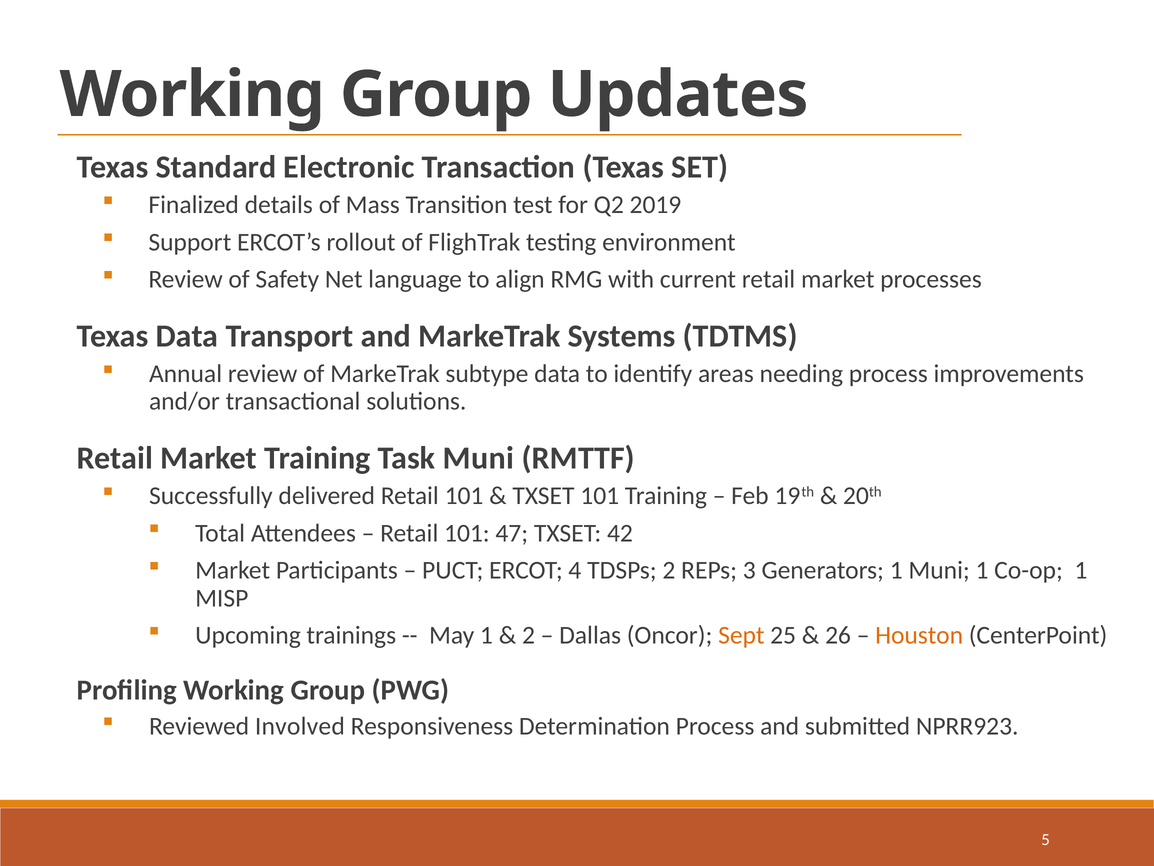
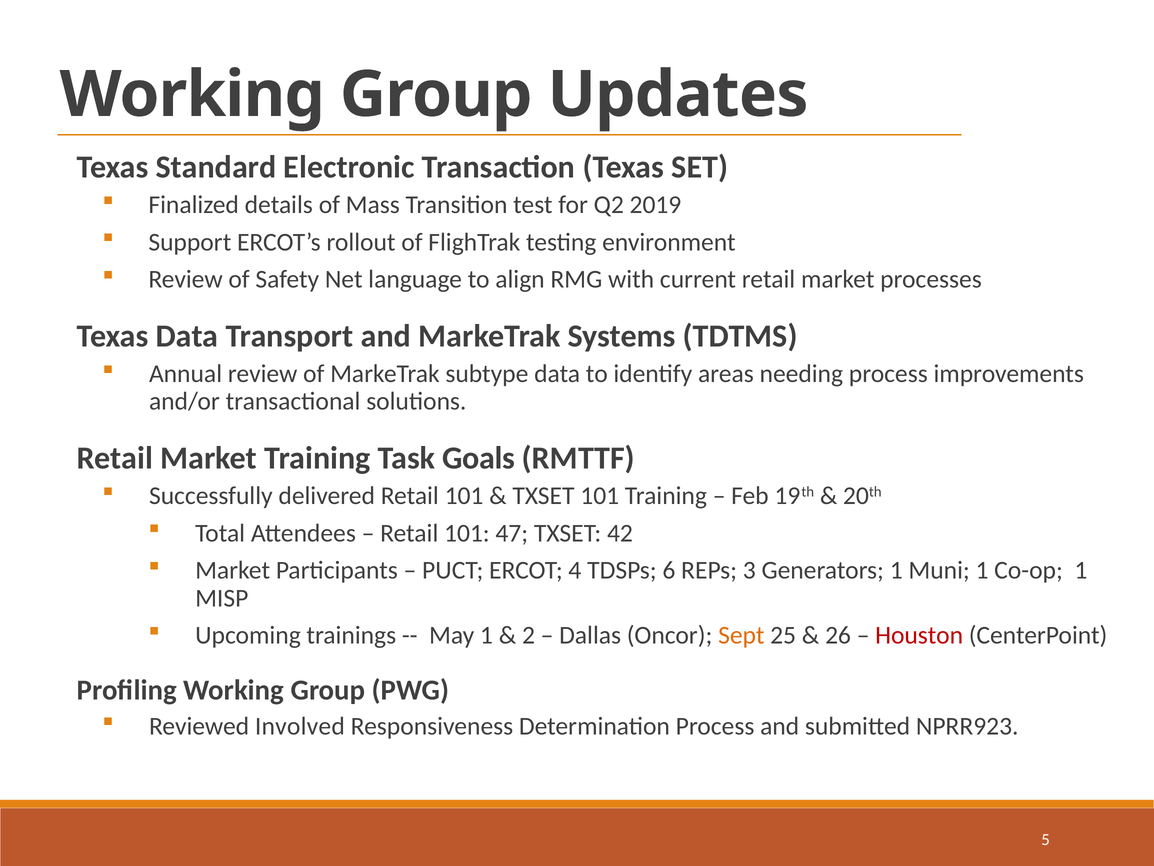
Task Muni: Muni -> Goals
TDSPs 2: 2 -> 6
Houston colour: orange -> red
